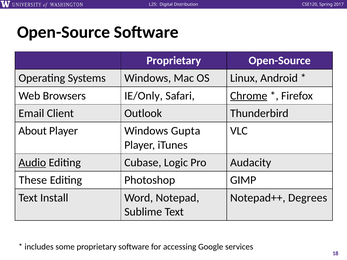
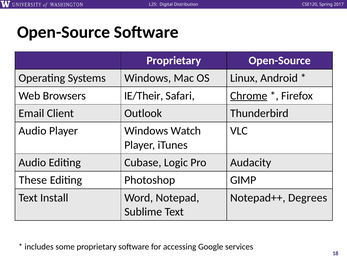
IE/Only: IE/Only -> IE/Their
About at (33, 131): About -> Audio
Gupta: Gupta -> Watch
Audio at (32, 163) underline: present -> none
